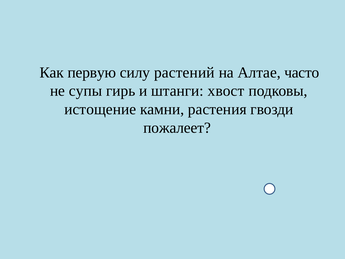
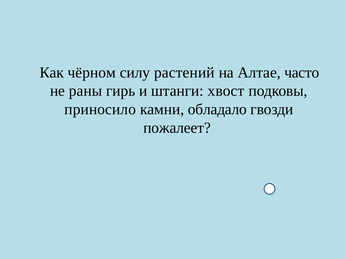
первую: первую -> чёрном
супы: супы -> раны
истощение: истощение -> приносило
растения: растения -> обладало
